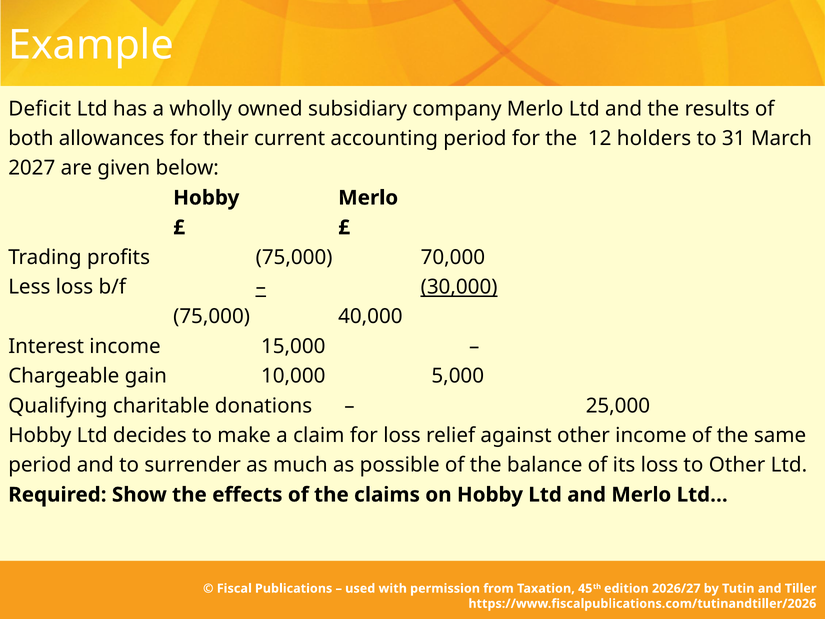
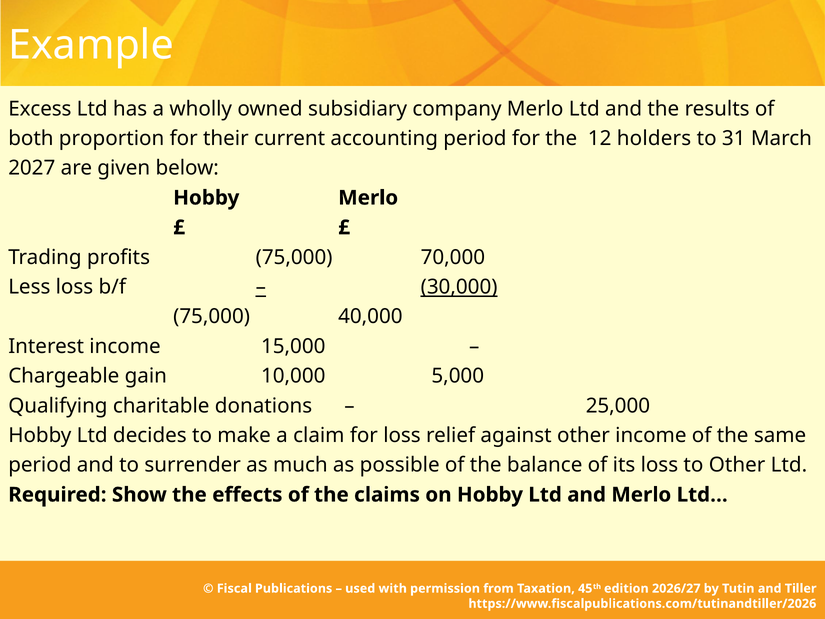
Deficit: Deficit -> Excess
allowances: allowances -> proportion
